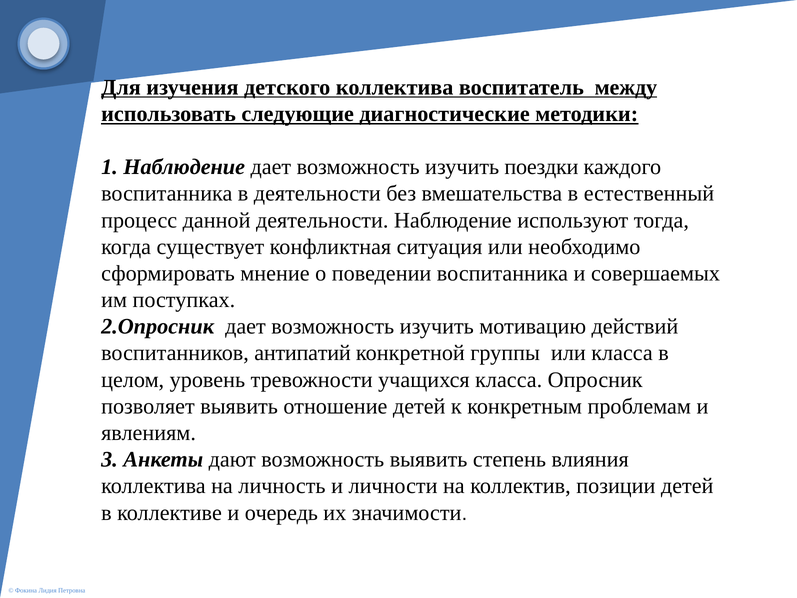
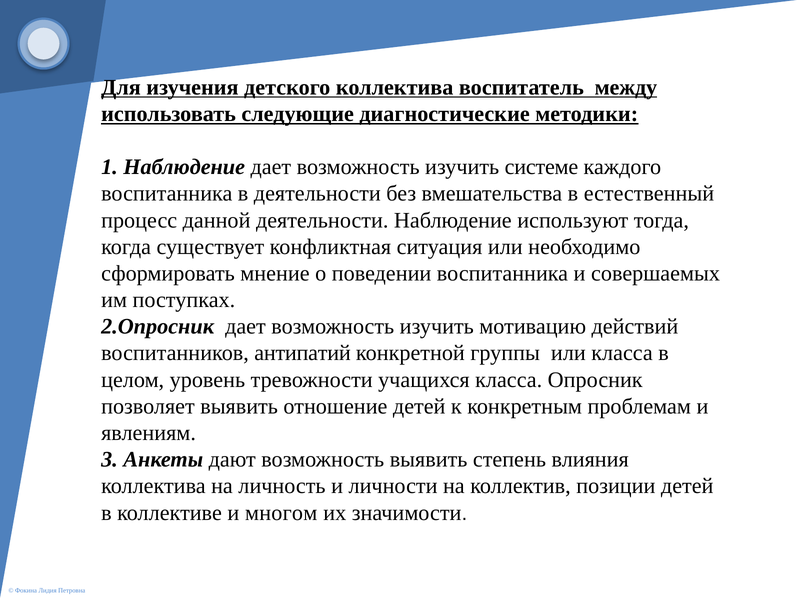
поездки: поездки -> системе
очередь: очередь -> многом
